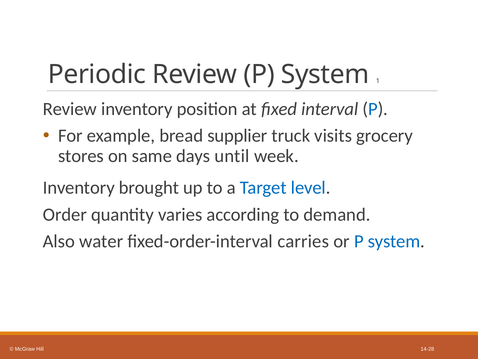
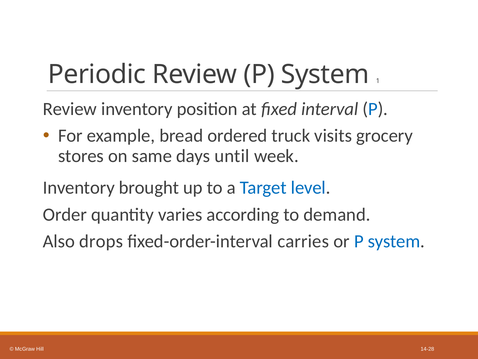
supplier: supplier -> ordered
water: water -> drops
